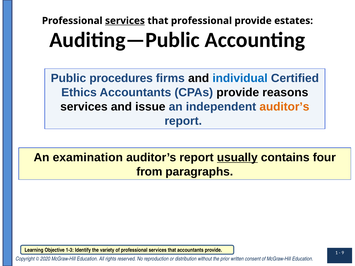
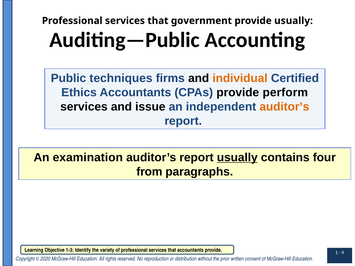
services at (125, 21) underline: present -> none
that professional: professional -> government
provide estates: estates -> usually
procedures: procedures -> techniques
individual colour: blue -> orange
reasons: reasons -> perform
